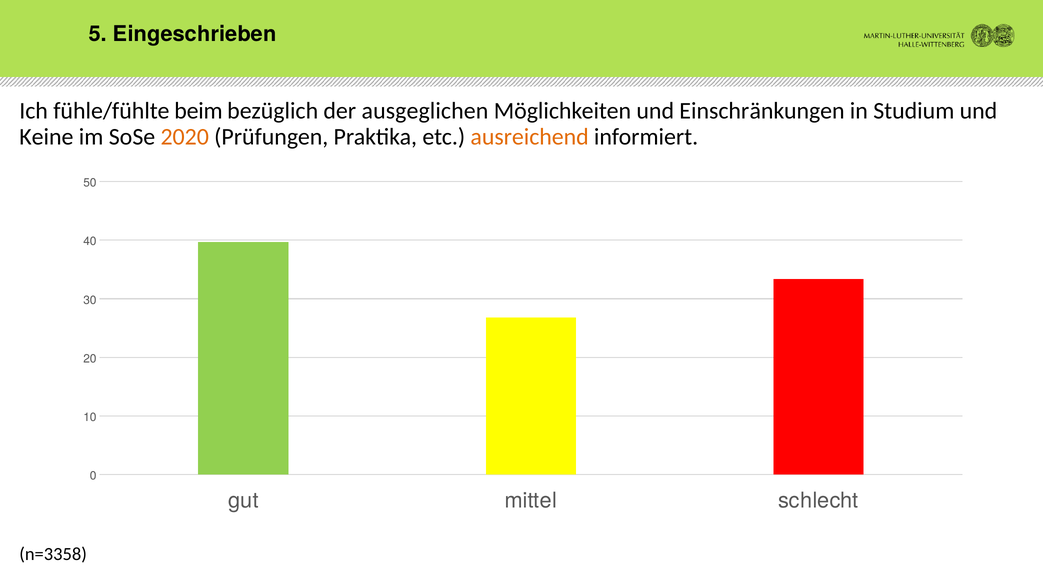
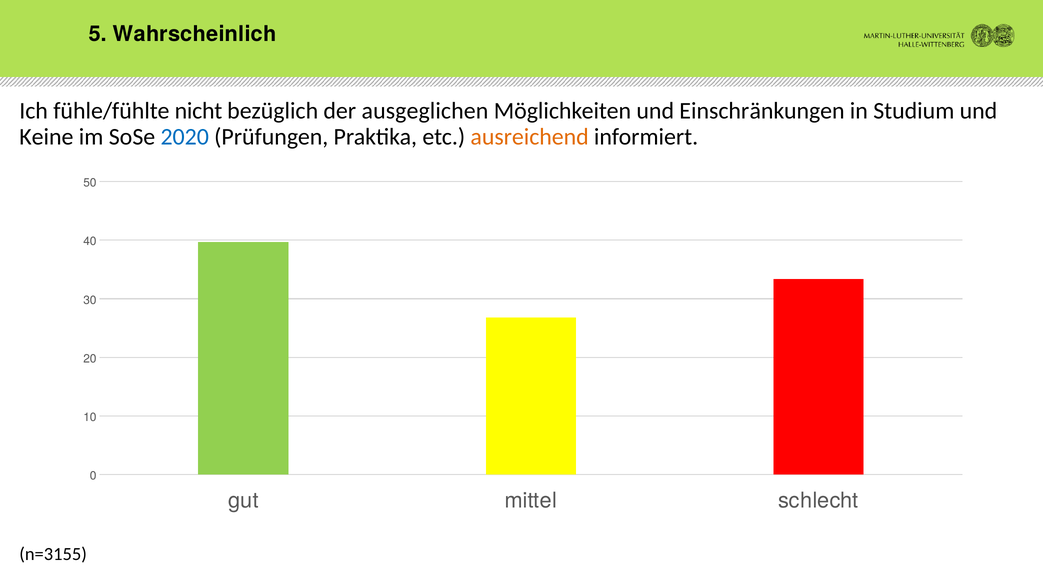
Eingeschrieben: Eingeschrieben -> Wahrscheinlich
beim: beim -> nicht
2020 colour: orange -> blue
n=3358: n=3358 -> n=3155
